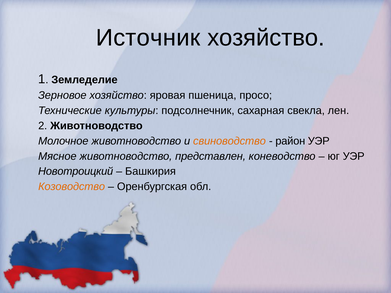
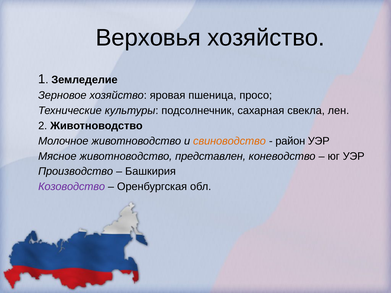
Источник: Источник -> Верховья
Новотроицкий: Новотроицкий -> Производство
Козоводство colour: orange -> purple
